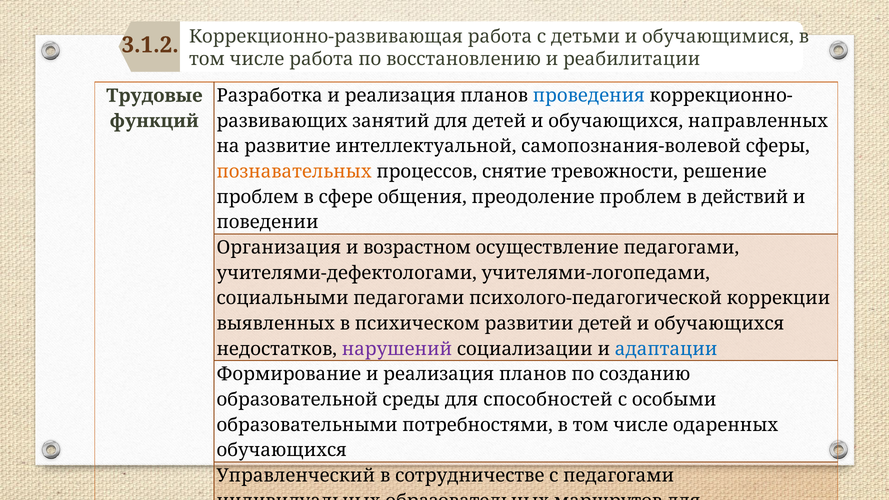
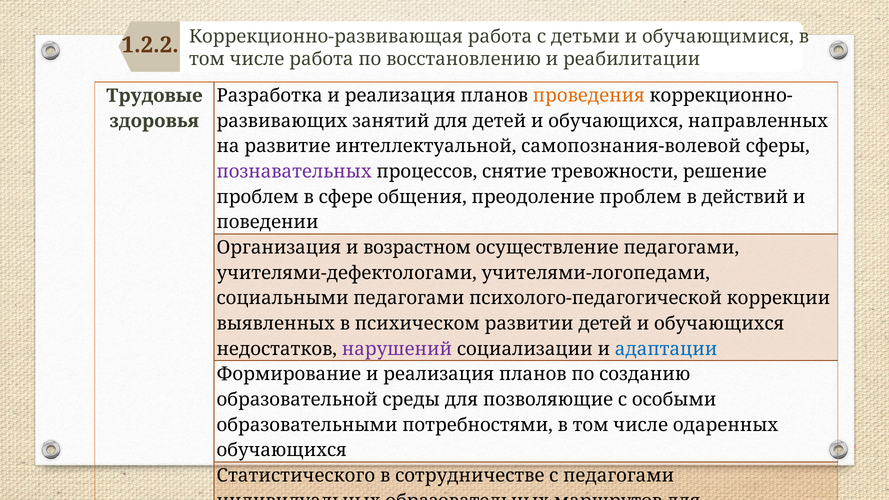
3.1.2: 3.1.2 -> 1.2.2
проведения colour: blue -> orange
функций: функций -> здоровья
познавательных colour: orange -> purple
способностей: способностей -> позволяющие
Управленческий: Управленческий -> Статистического
